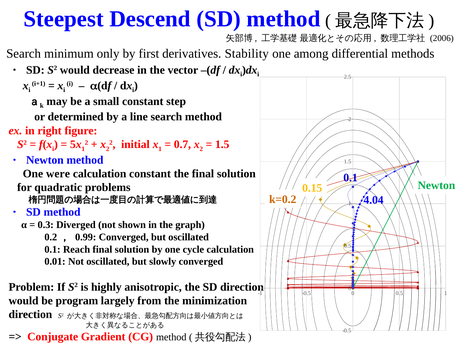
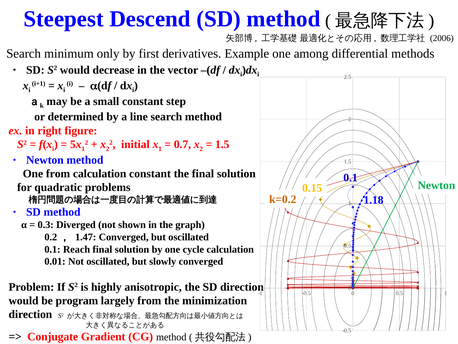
Stability: Stability -> Example
One were: were -> from
4.04: 4.04 -> 1.18
0.99: 0.99 -> 1.47
